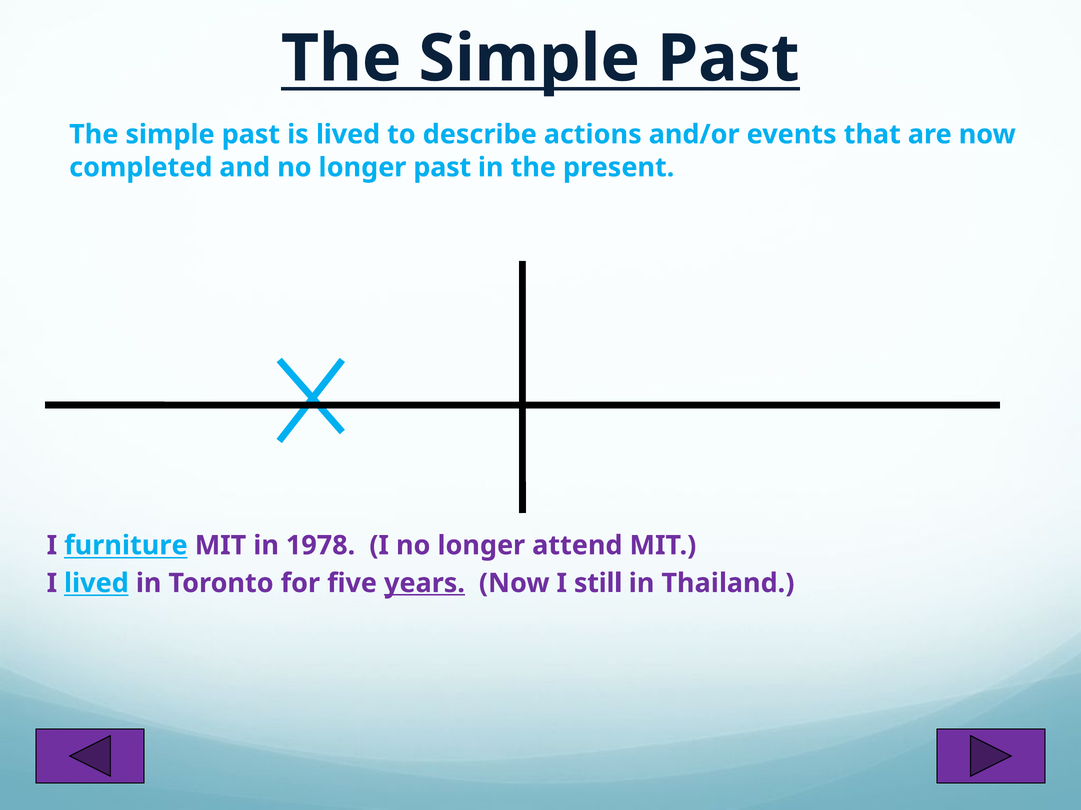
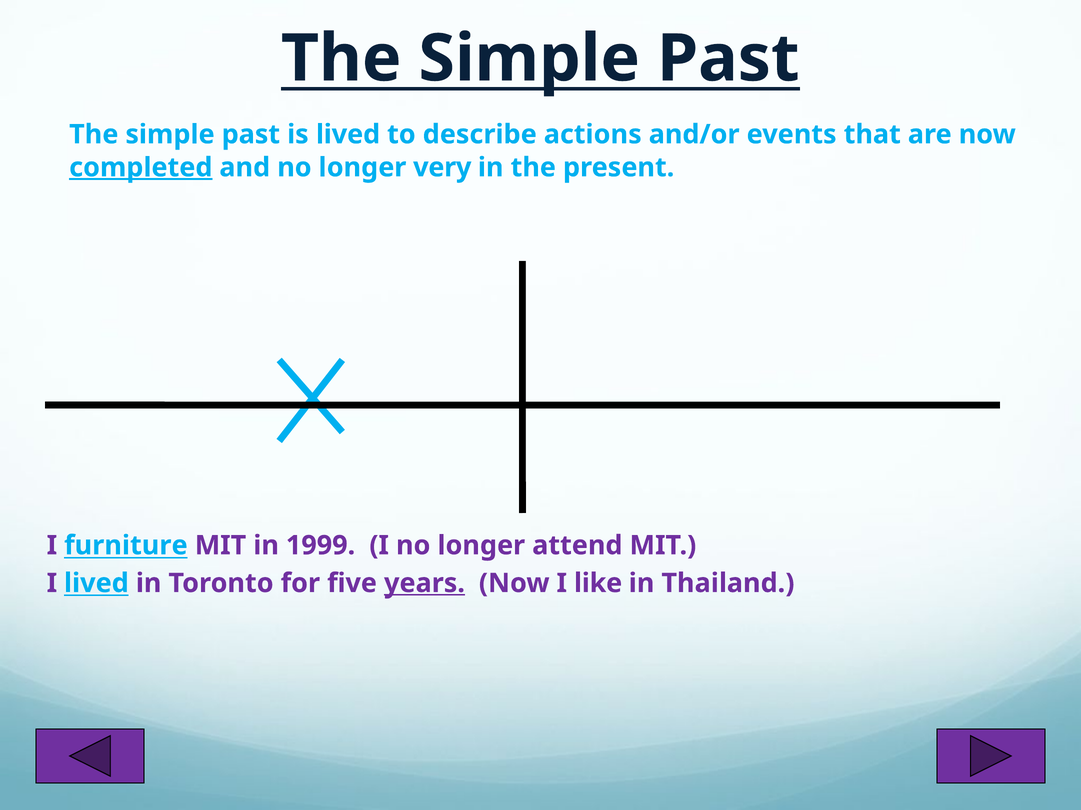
completed underline: none -> present
longer past: past -> very
1978: 1978 -> 1999
still: still -> like
